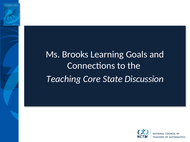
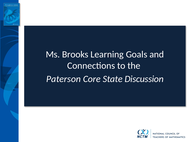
Teaching: Teaching -> Paterson
